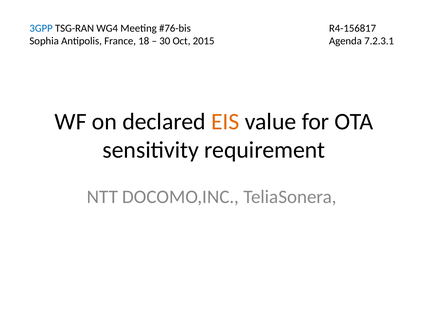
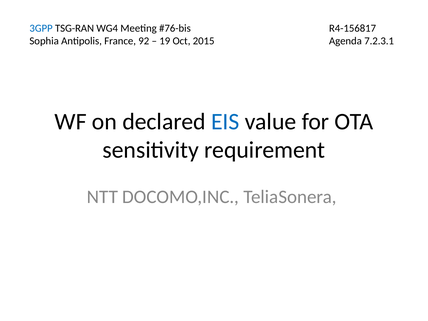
18: 18 -> 92
30: 30 -> 19
EIS colour: orange -> blue
